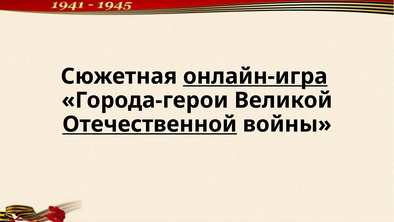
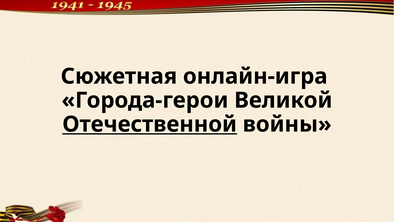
онлайн-игра underline: present -> none
